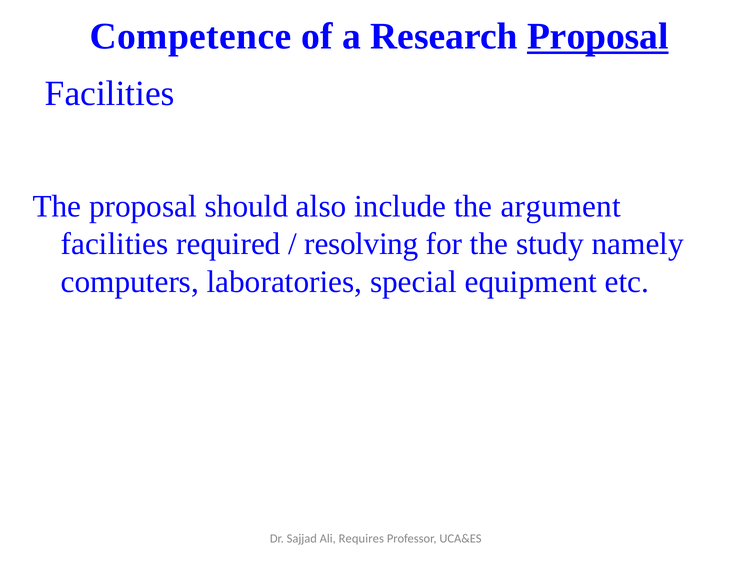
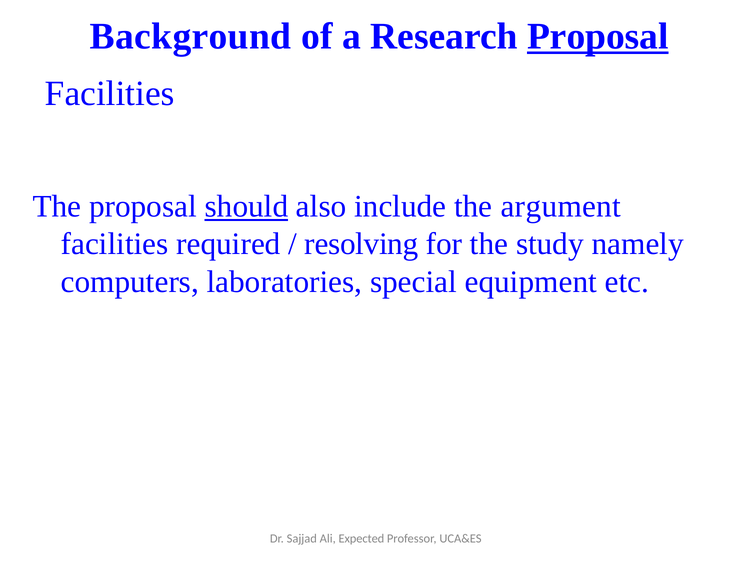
Competence: Competence -> Background
should underline: none -> present
Requires: Requires -> Expected
